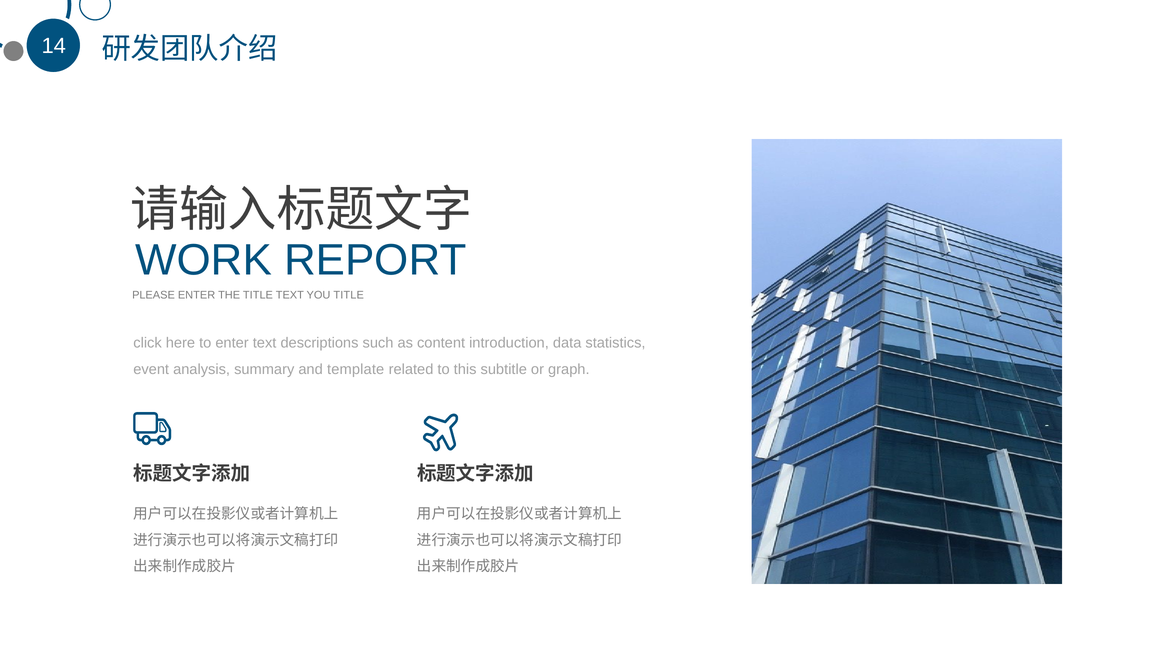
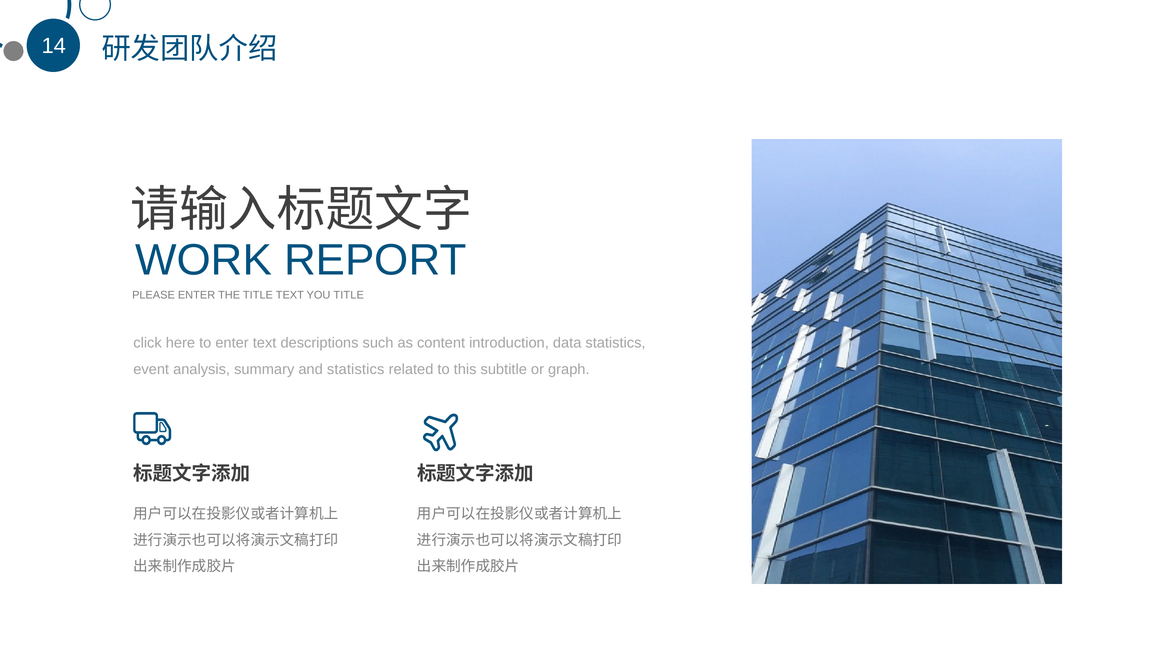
and template: template -> statistics
